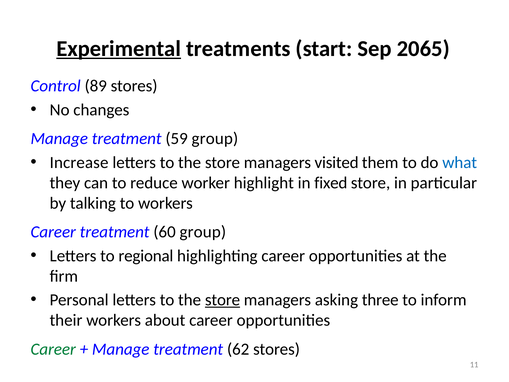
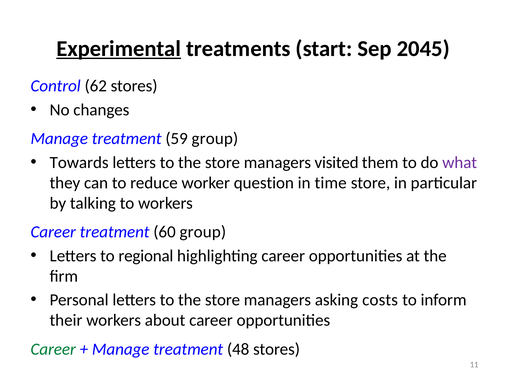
2065: 2065 -> 2045
89: 89 -> 62
Increase: Increase -> Towards
what colour: blue -> purple
highlight: highlight -> question
fixed: fixed -> time
store at (223, 300) underline: present -> none
three: three -> costs
62: 62 -> 48
